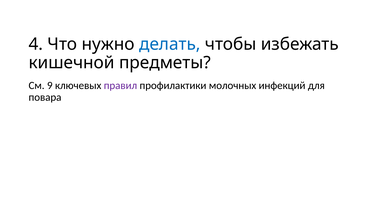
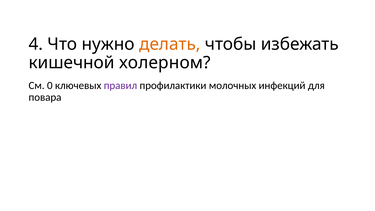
делать colour: blue -> orange
предметы: предметы -> холерном
9: 9 -> 0
